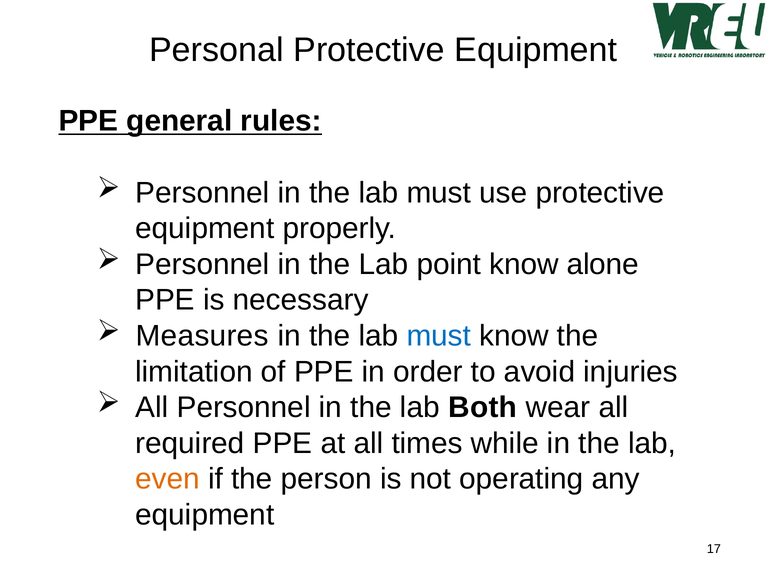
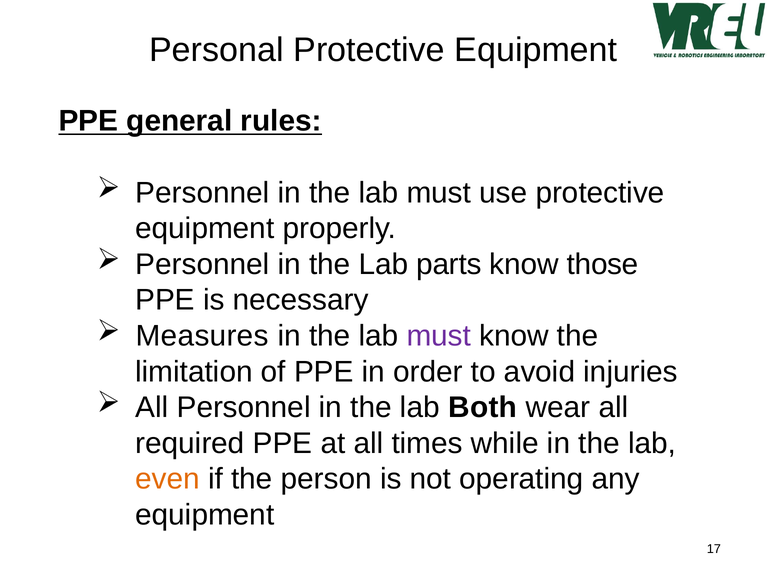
point: point -> parts
alone: alone -> those
must at (439, 336) colour: blue -> purple
